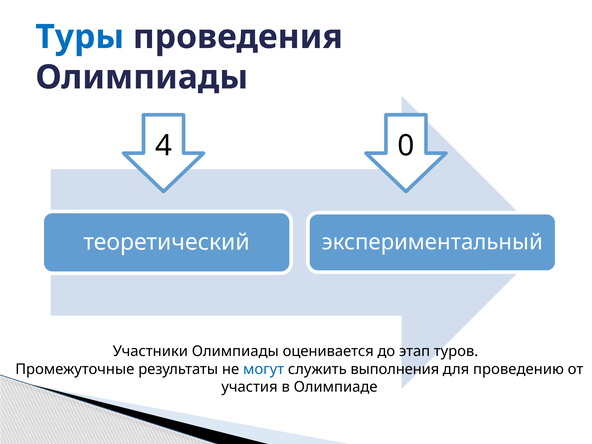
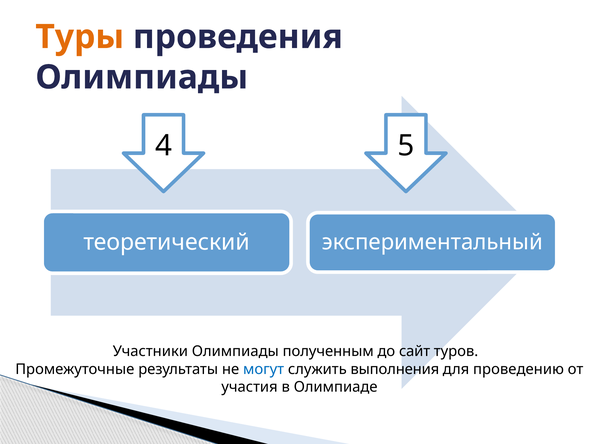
Туры colour: blue -> orange
0: 0 -> 5
оценивается: оценивается -> полученным
этап: этап -> сайт
